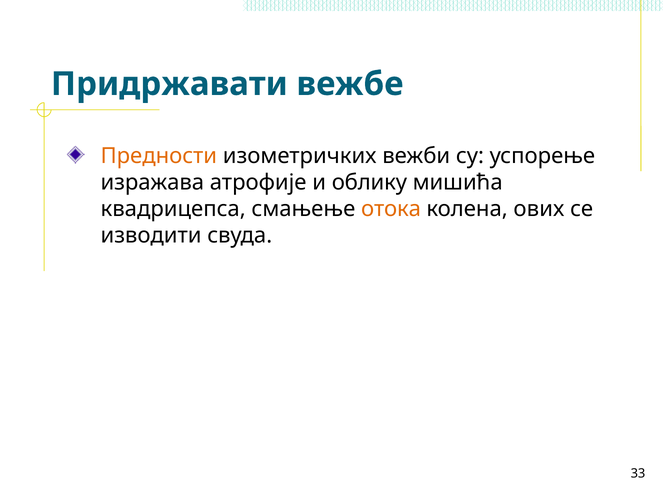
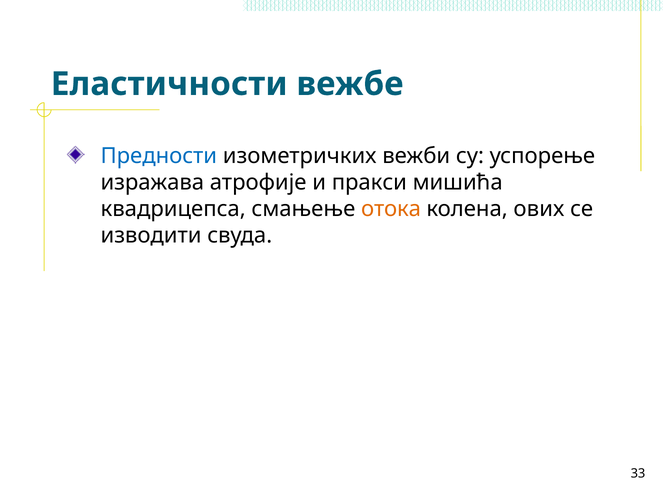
Придржавати: Придржавати -> Еластичности
Предности colour: orange -> blue
облику: облику -> пракси
